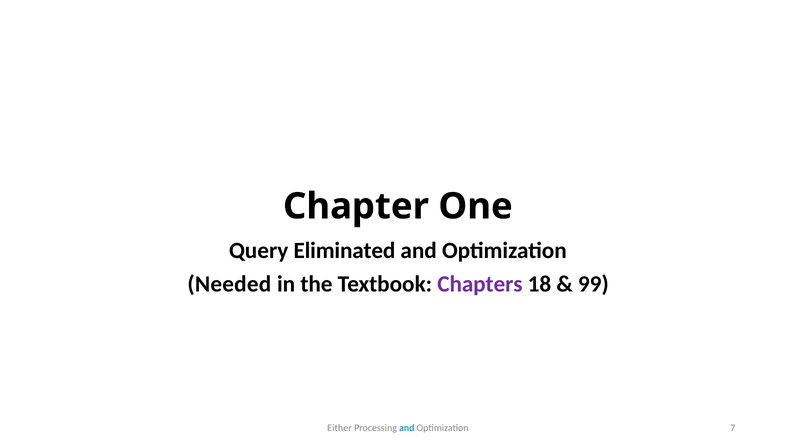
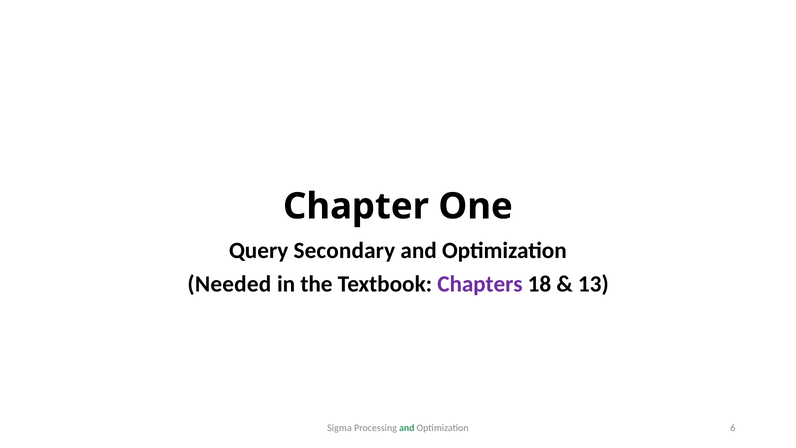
Eliminated: Eliminated -> Secondary
99: 99 -> 13
Either: Either -> Sigma
and at (407, 427) colour: blue -> green
7: 7 -> 6
